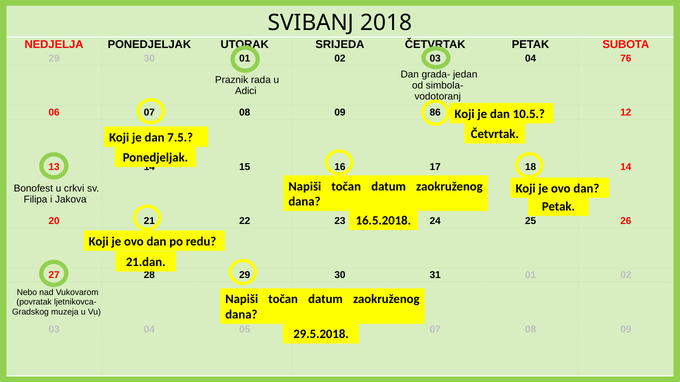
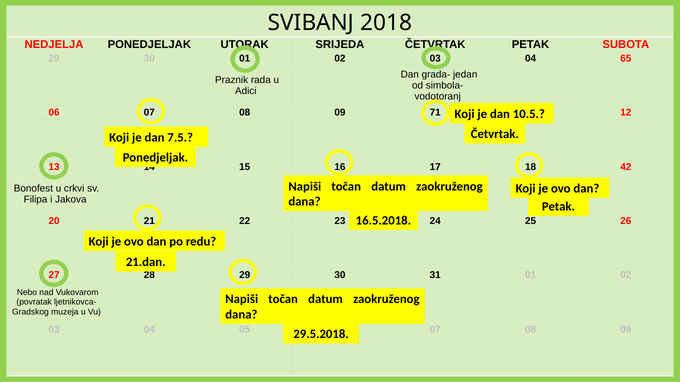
76: 76 -> 65
86: 86 -> 71
18 14: 14 -> 42
